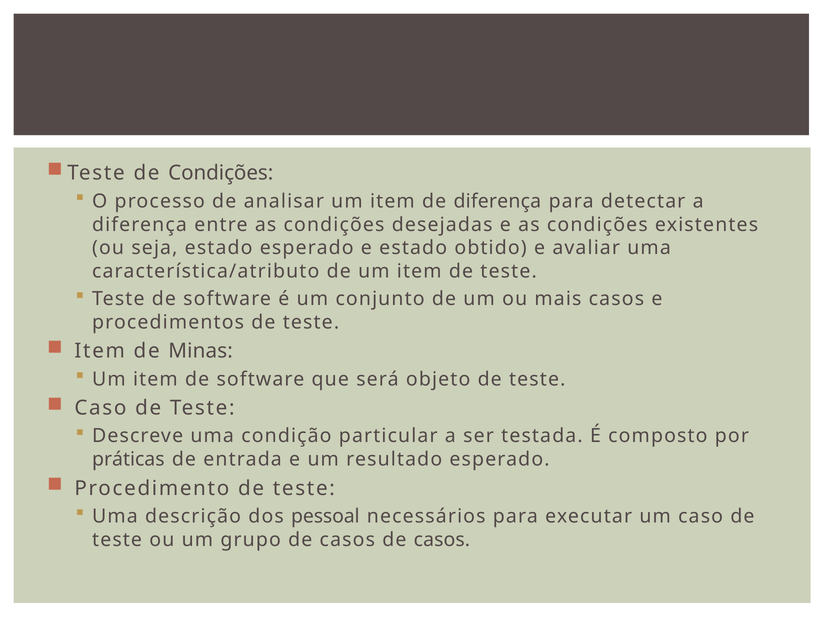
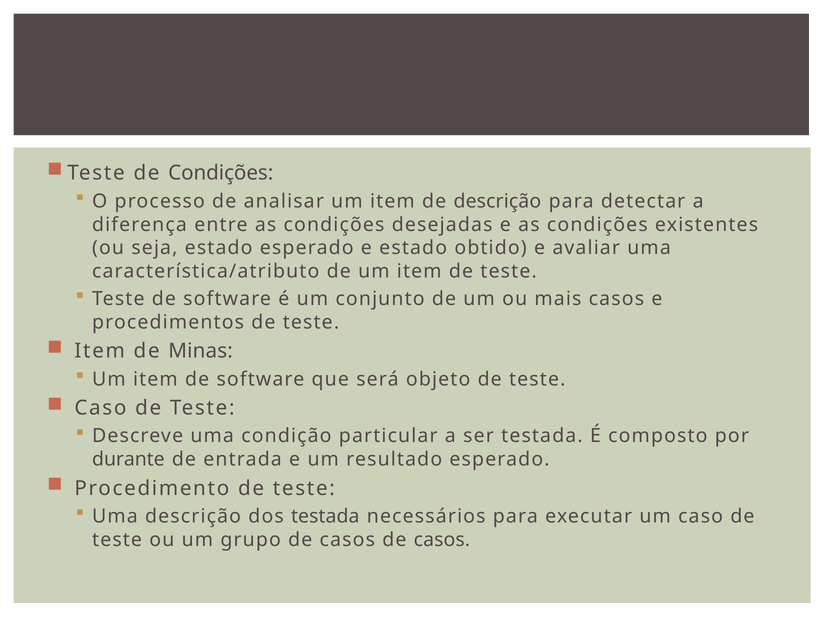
de diferença: diferença -> descrição
práticas: práticas -> durante
dos pessoal: pessoal -> testada
